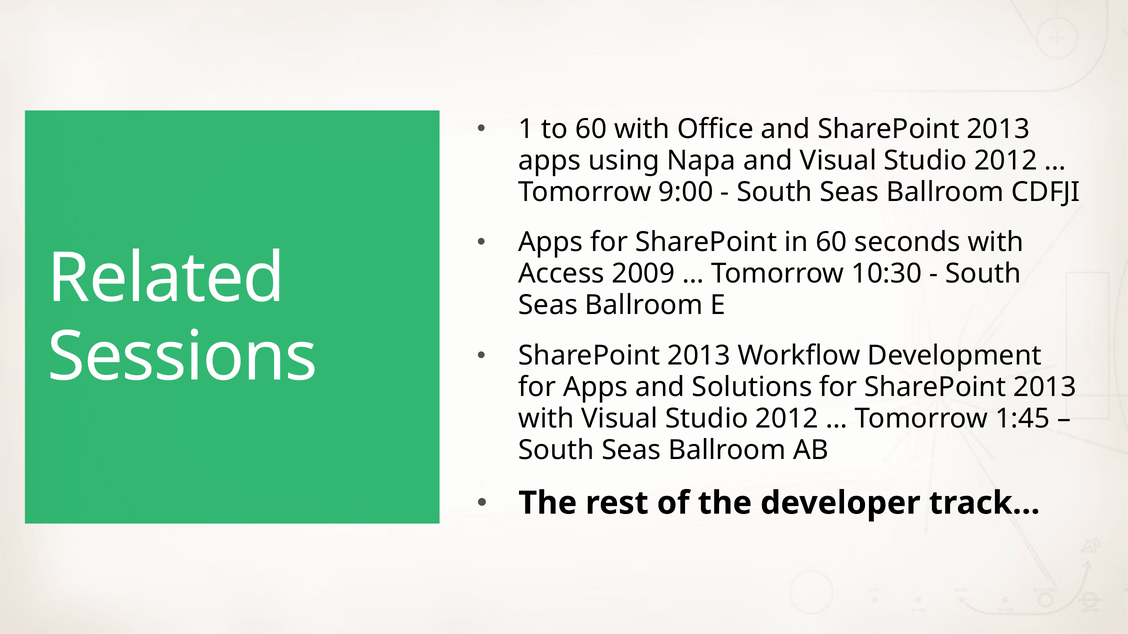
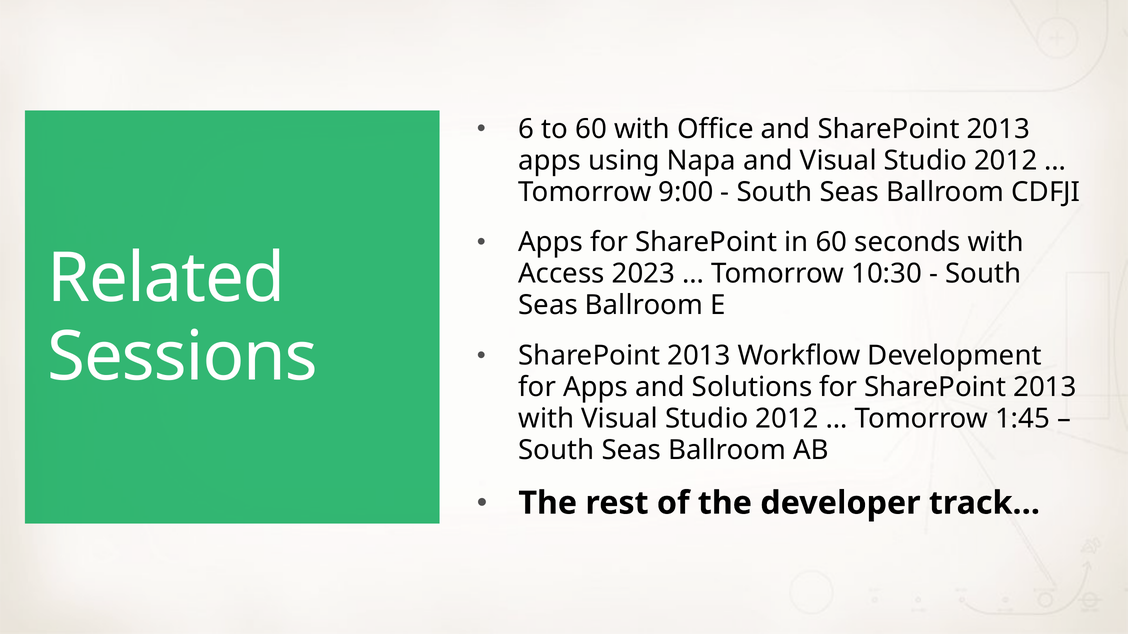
1: 1 -> 6
2009: 2009 -> 2023
